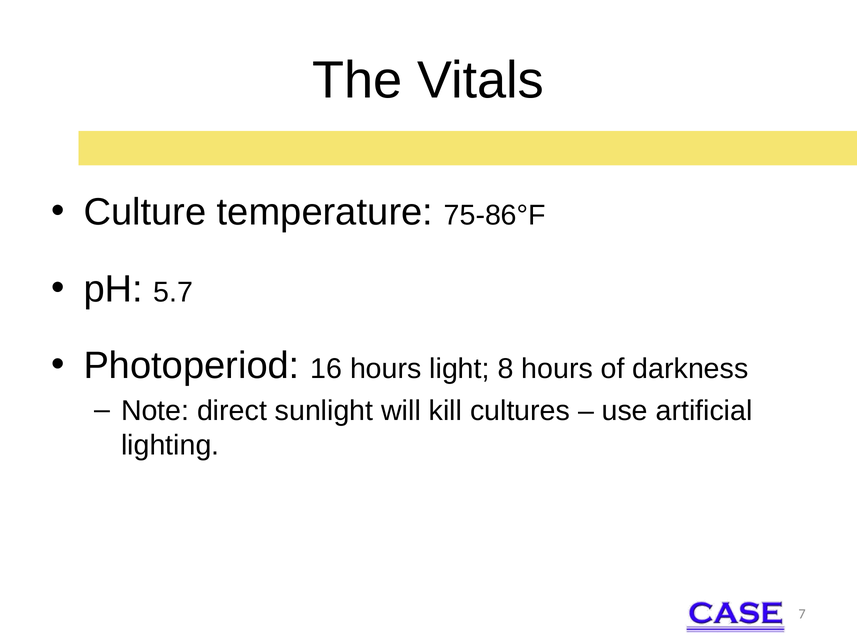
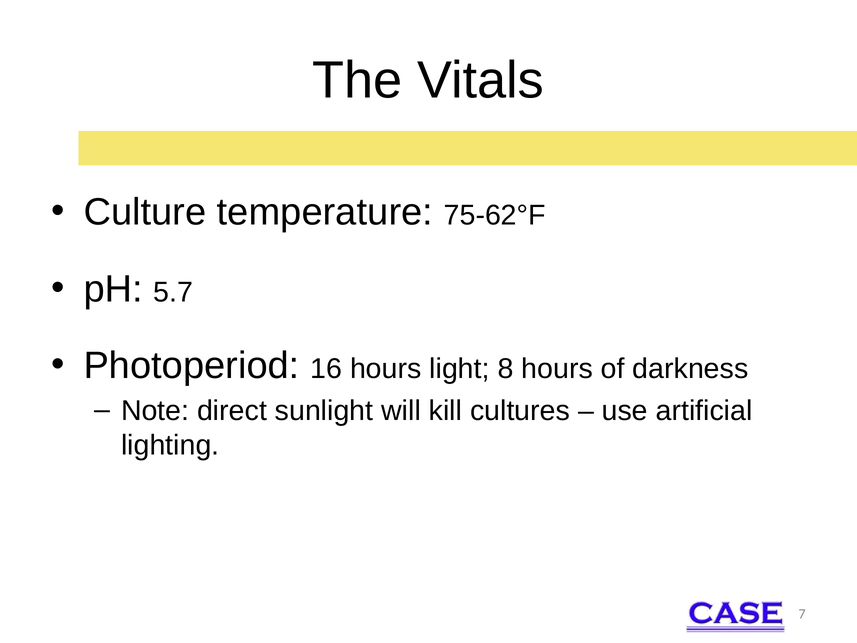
75-86°F: 75-86°F -> 75-62°F
